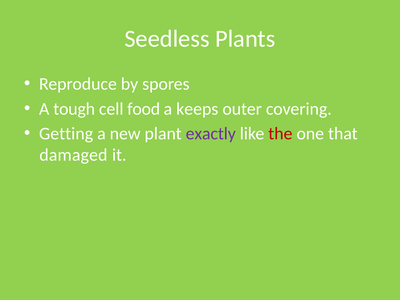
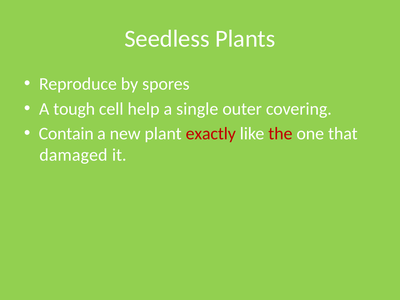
food: food -> help
keeps: keeps -> single
Getting: Getting -> Contain
exactly colour: purple -> red
